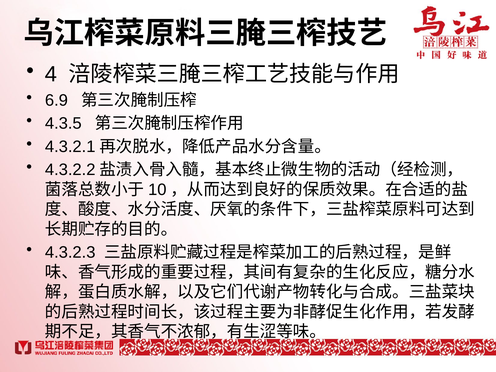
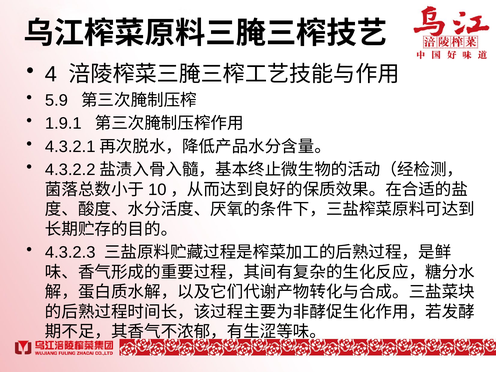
6.9: 6.9 -> 5.9
4.3.5: 4.3.5 -> 1.9.1
